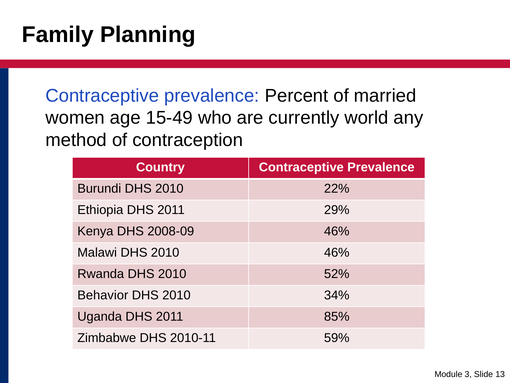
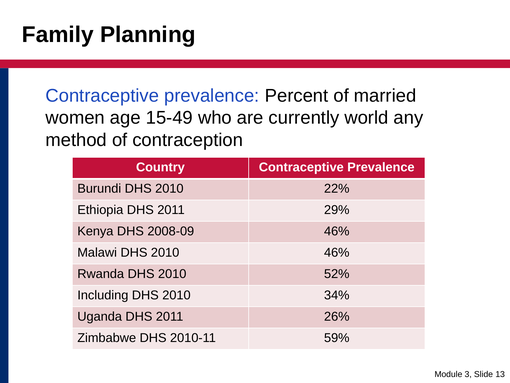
Behavior: Behavior -> Including
85%: 85% -> 26%
